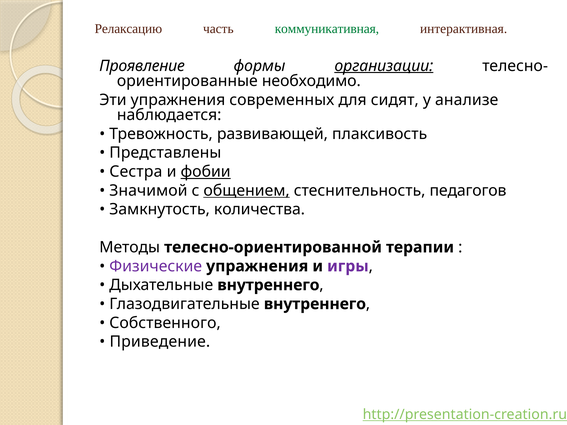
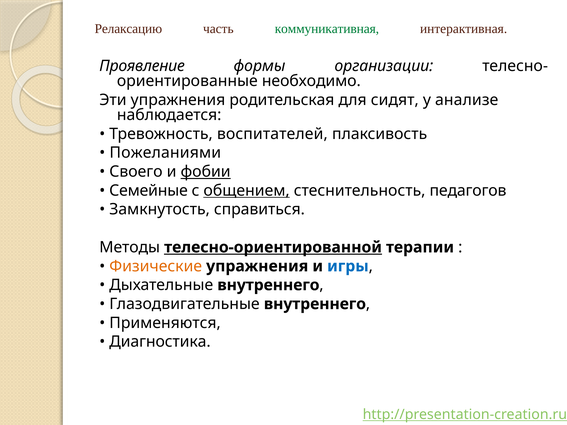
организации underline: present -> none
современных: современных -> родительская
развивающей: развивающей -> воспитателей
Представлены: Представлены -> Пожеланиями
Сестра: Сестра -> Своего
Значимой: Значимой -> Семейные
количества: количества -> справиться
телесно-ориентированной underline: none -> present
Физические colour: purple -> orange
игры colour: purple -> blue
Собственного: Собственного -> Применяются
Приведение: Приведение -> Диагностика
